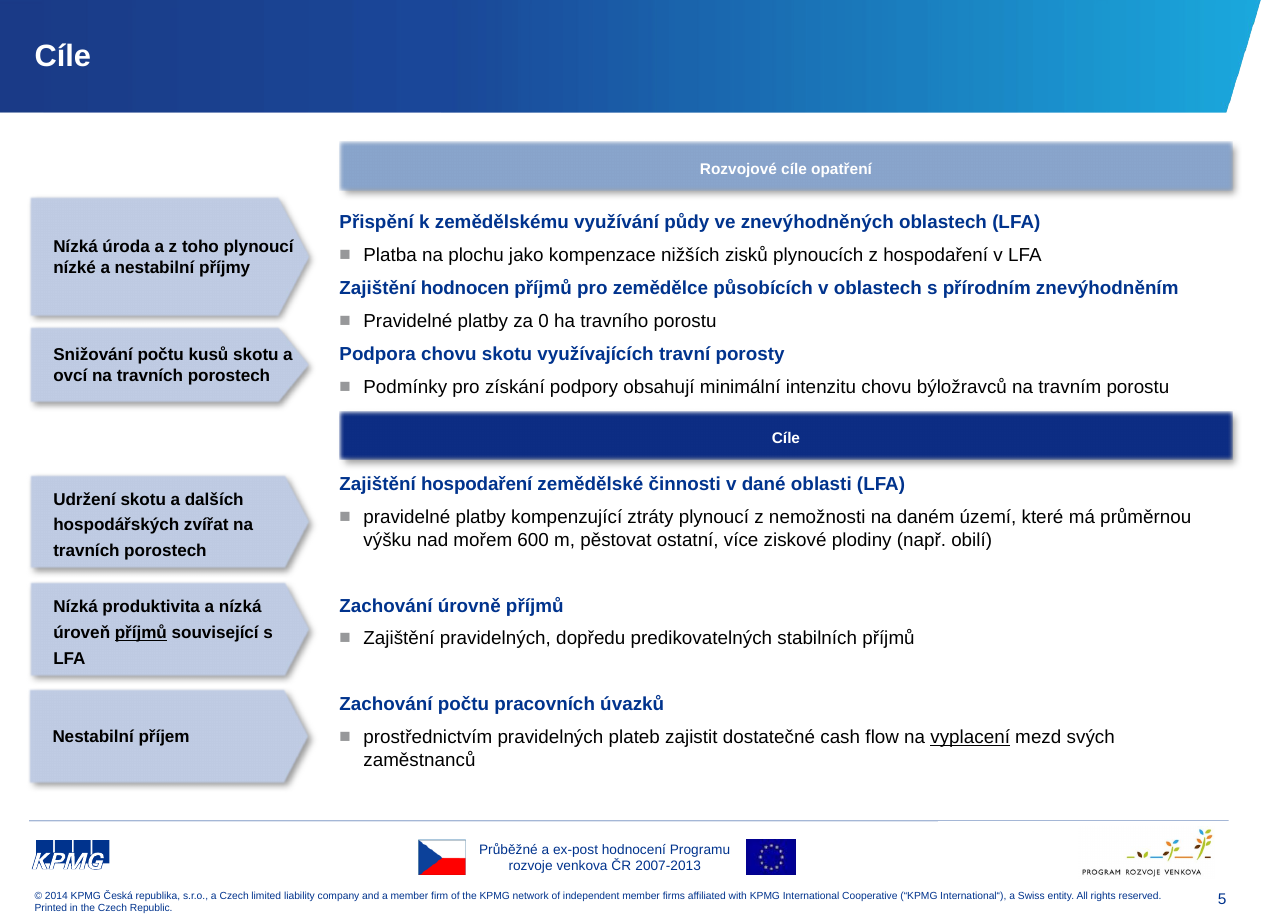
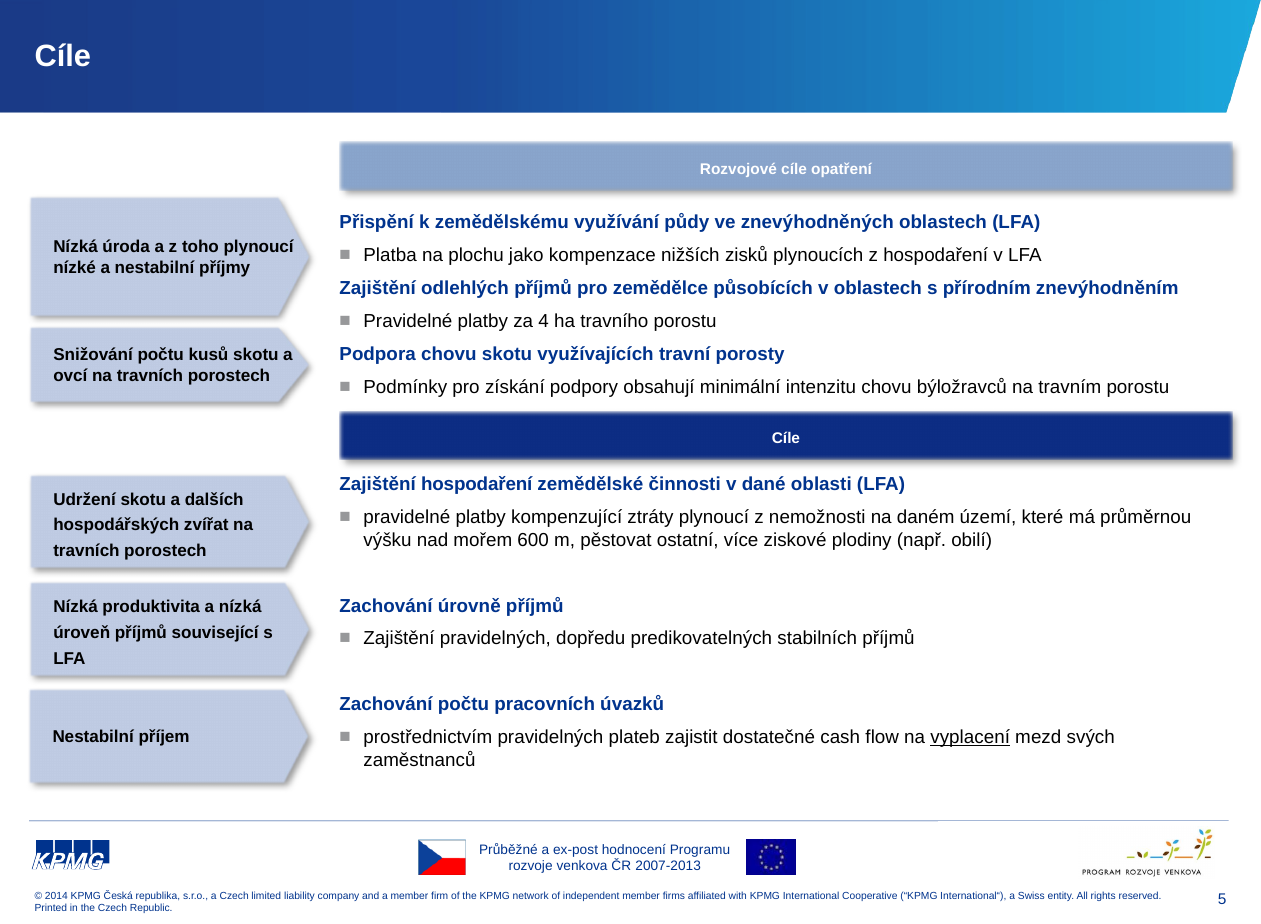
hodnocen: hodnocen -> odlehlých
0: 0 -> 4
příjmů at (141, 633) underline: present -> none
